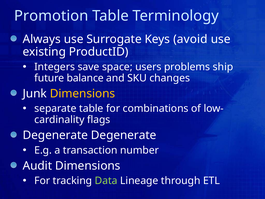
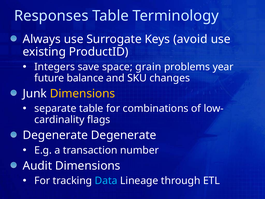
Promotion: Promotion -> Responses
users: users -> grain
ship: ship -> year
Data colour: light green -> light blue
